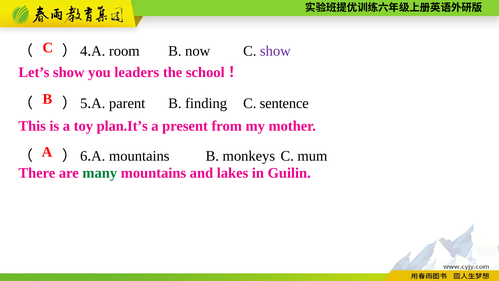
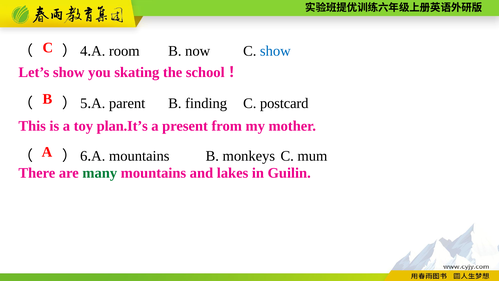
show at (275, 51) colour: purple -> blue
leaders: leaders -> skating
sentence: sentence -> postcard
